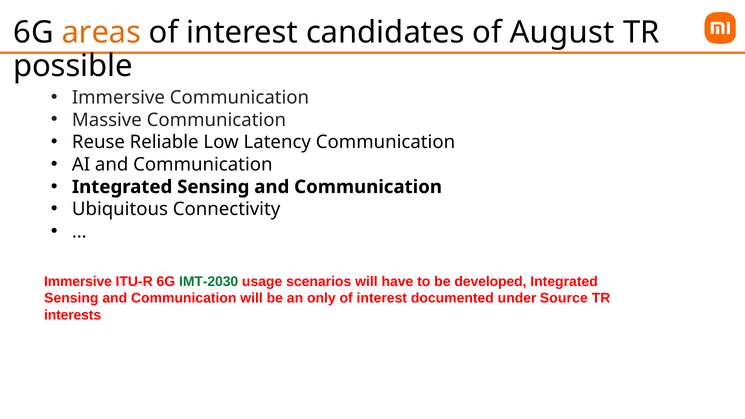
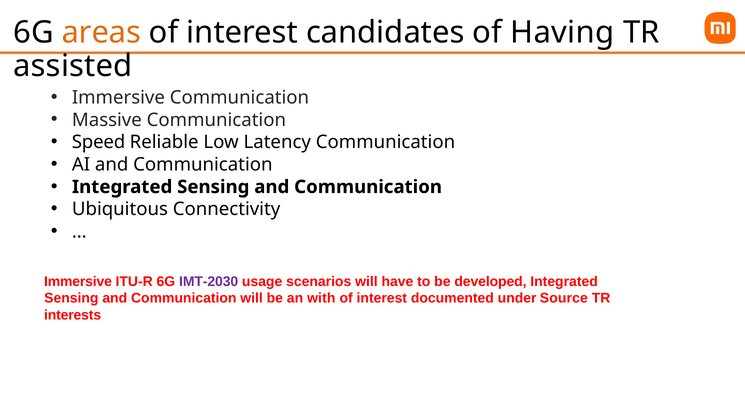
August: August -> Having
possible: possible -> assisted
Reuse: Reuse -> Speed
IMT-2030 colour: green -> purple
only: only -> with
